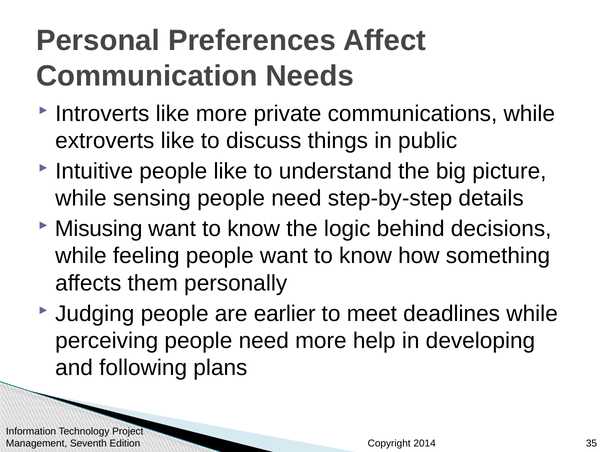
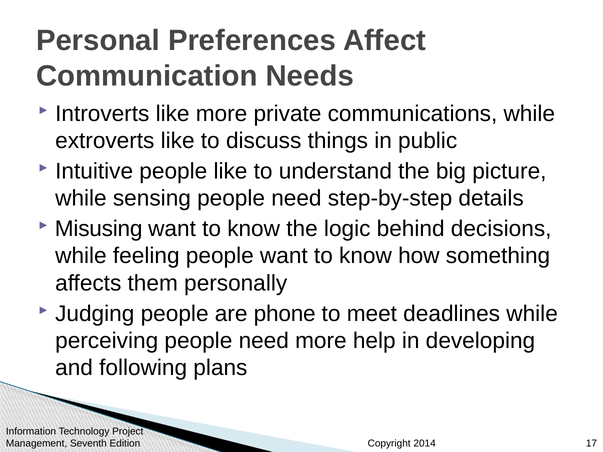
earlier: earlier -> phone
35: 35 -> 17
